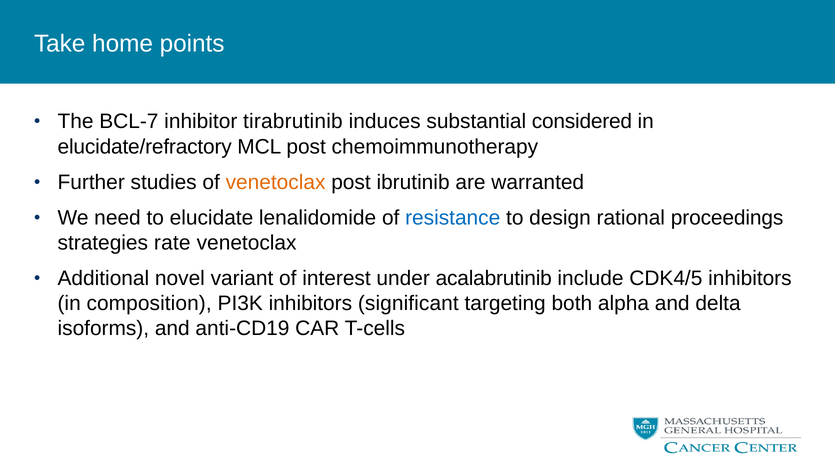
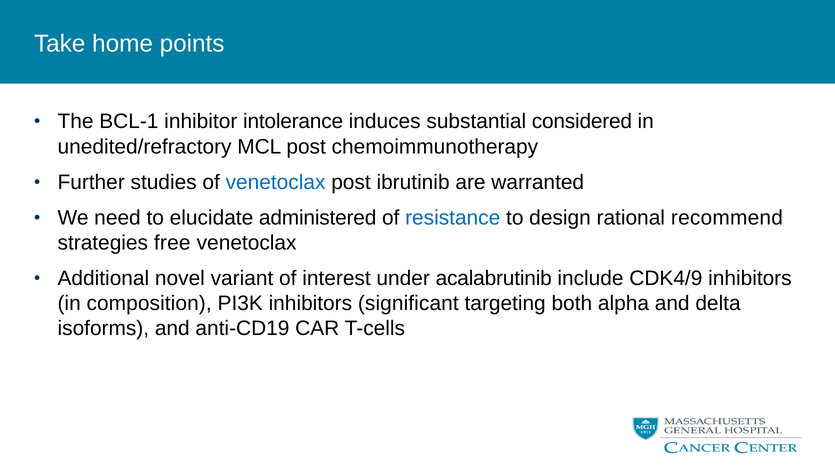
BCL-7: BCL-7 -> BCL-1
tirabrutinib: tirabrutinib -> intolerance
elucidate/refractory: elucidate/refractory -> unedited/refractory
venetoclax at (276, 182) colour: orange -> blue
lenalidomide: lenalidomide -> administered
proceedings: proceedings -> recommend
rate: rate -> free
CDK4/5: CDK4/5 -> CDK4/9
